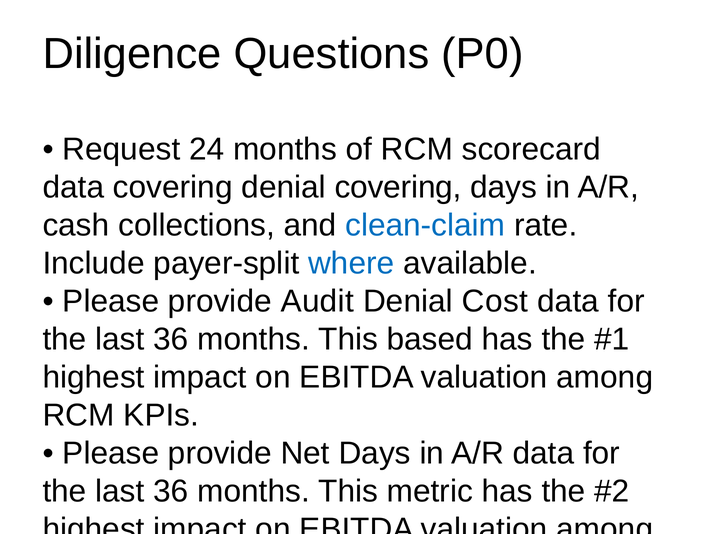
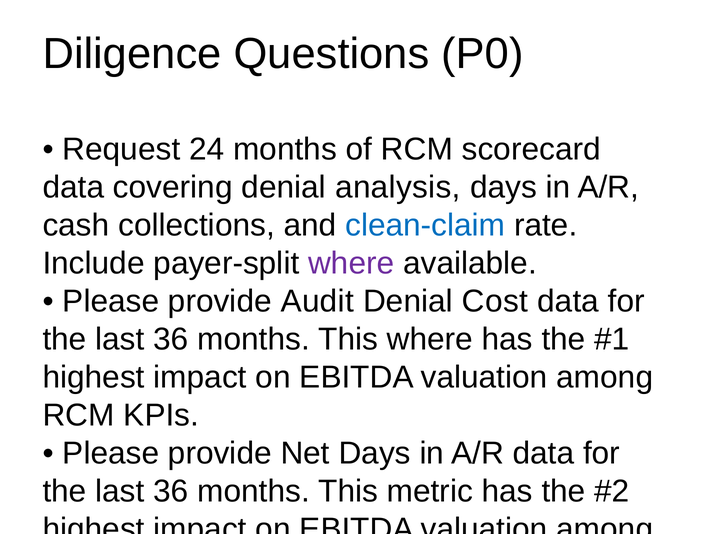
denial covering: covering -> analysis
where at (351, 263) colour: blue -> purple
This based: based -> where
